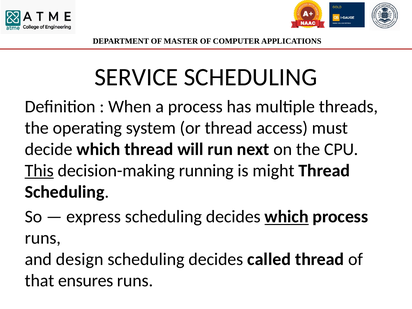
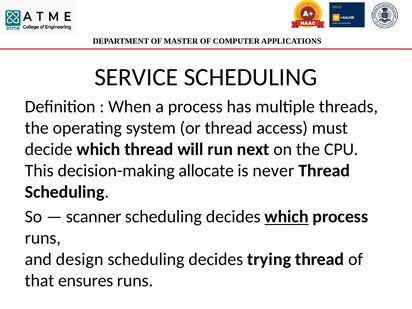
This underline: present -> none
running: running -> allocate
might: might -> never
express: express -> scanner
called: called -> trying
